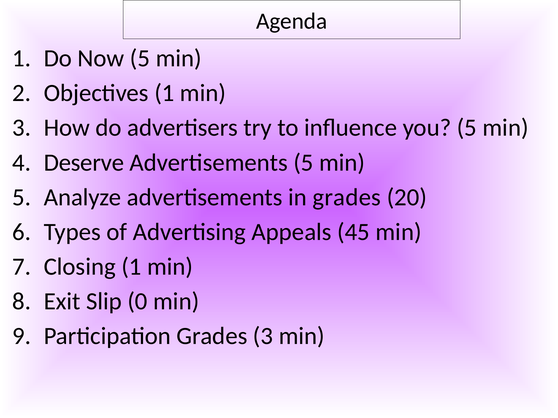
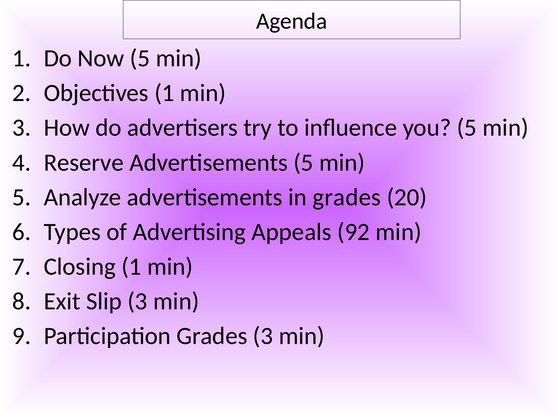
Deserve: Deserve -> Reserve
45: 45 -> 92
Slip 0: 0 -> 3
